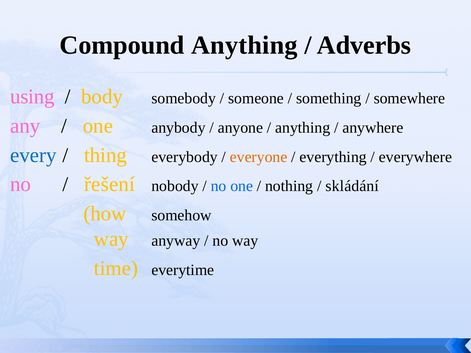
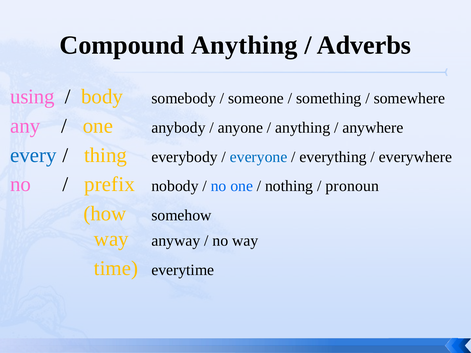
everyone colour: orange -> blue
řešení: řešení -> prefix
skládání: skládání -> pronoun
